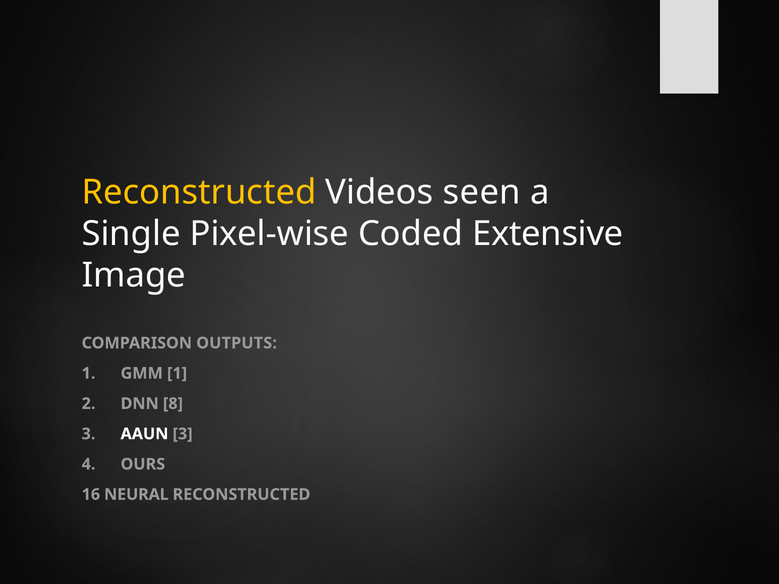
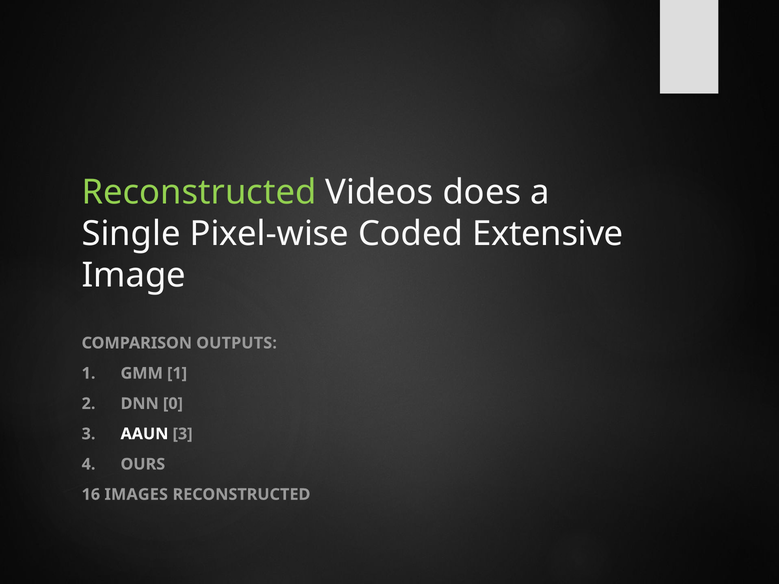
Reconstructed at (199, 192) colour: yellow -> light green
seen: seen -> does
8: 8 -> 0
NEURAL: NEURAL -> IMAGES
